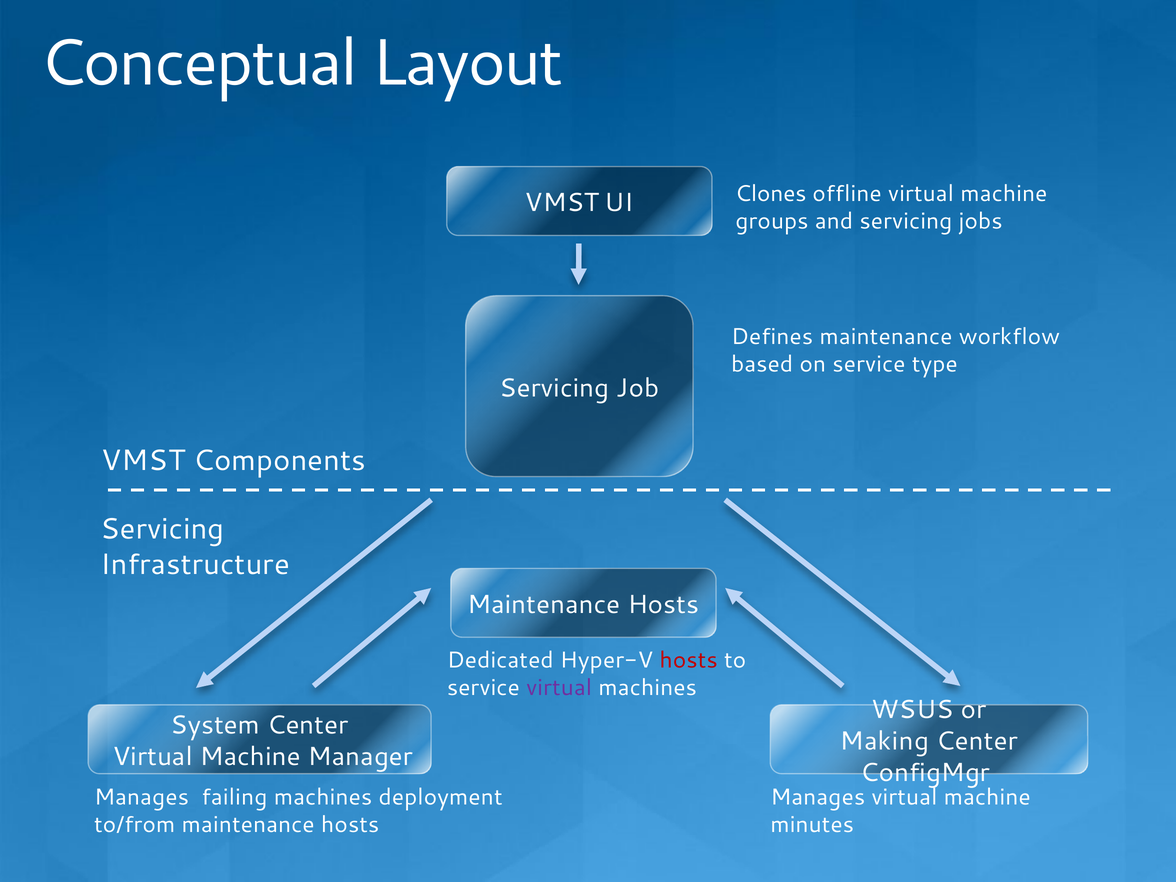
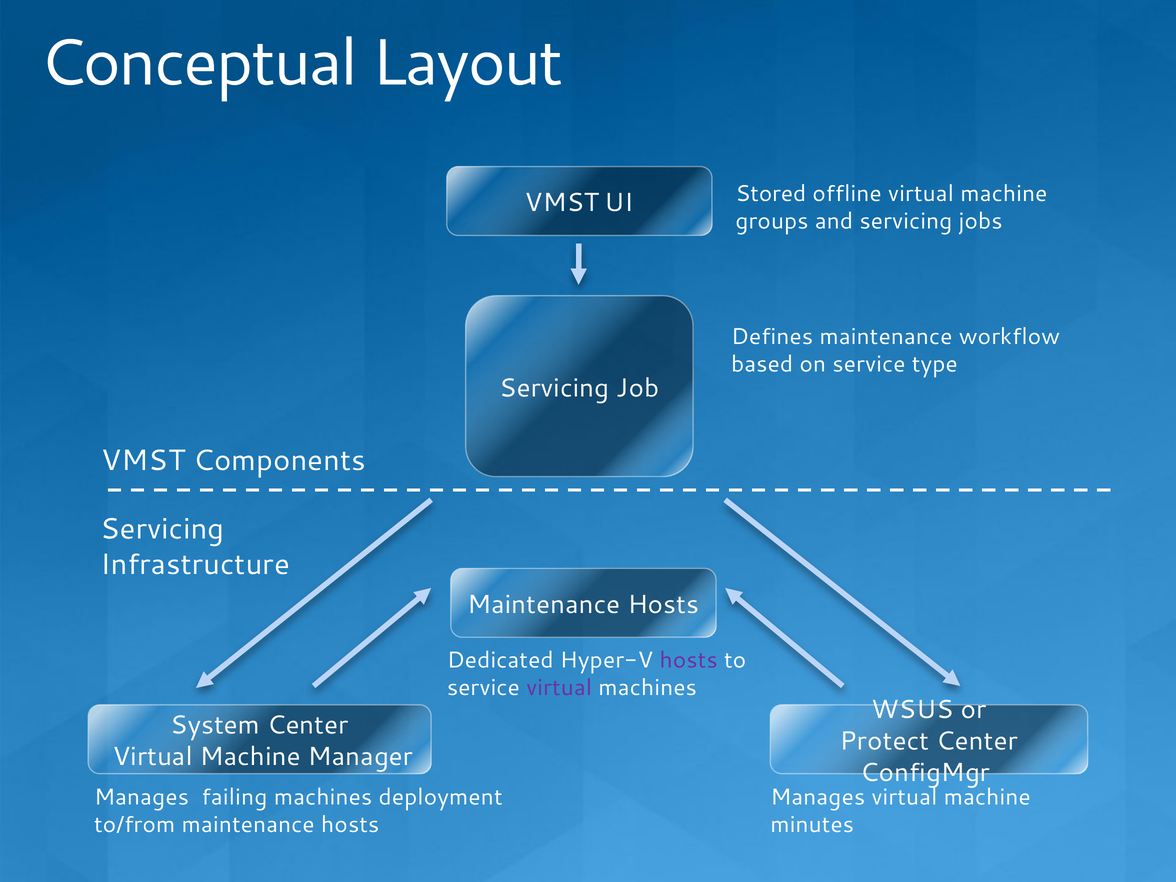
Clones: Clones -> Stored
hosts at (689, 660) colour: red -> purple
Making: Making -> Protect
